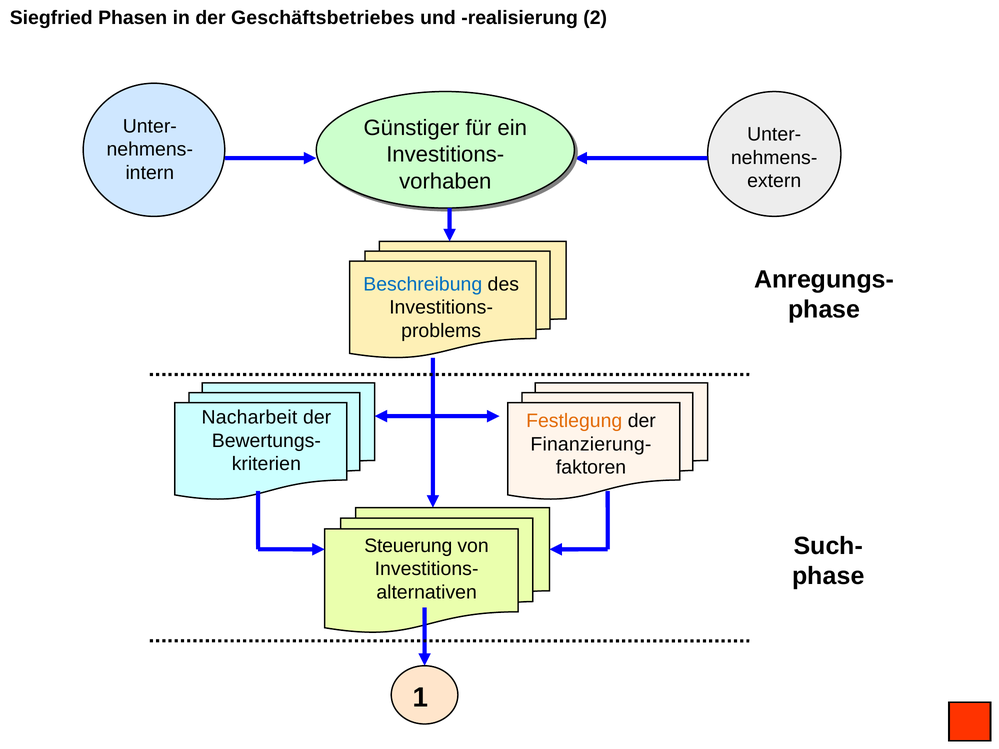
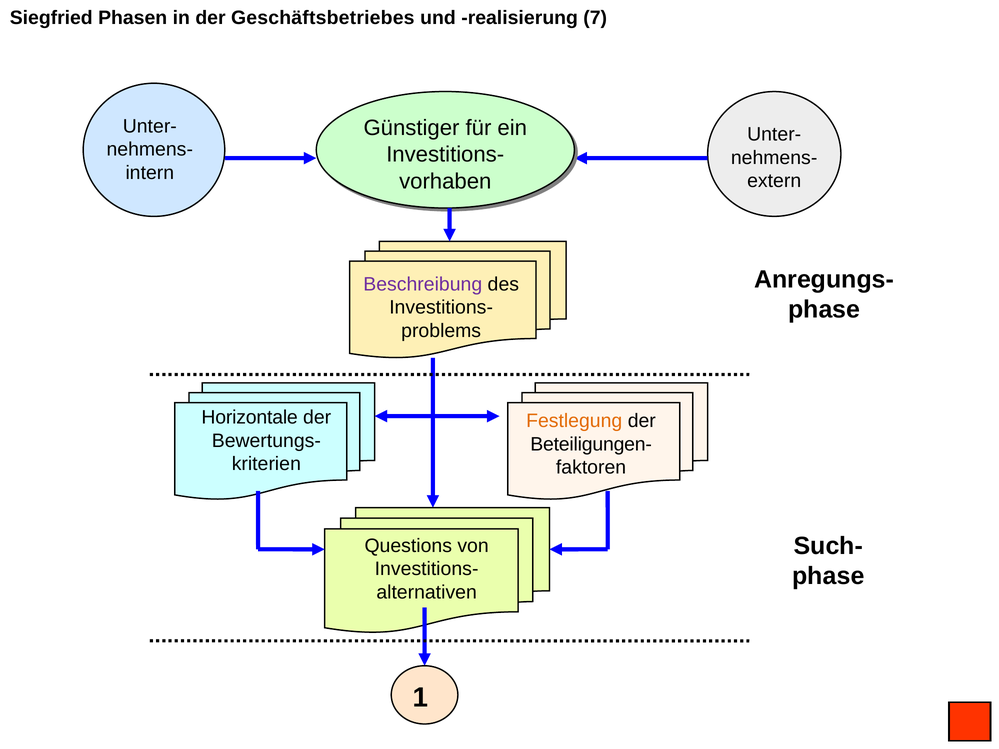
2: 2 -> 7
Beschreibung colour: blue -> purple
Nacharbeit: Nacharbeit -> Horizontale
Finanzierung-: Finanzierung- -> Beteiligungen-
Steuerung: Steuerung -> Questions
